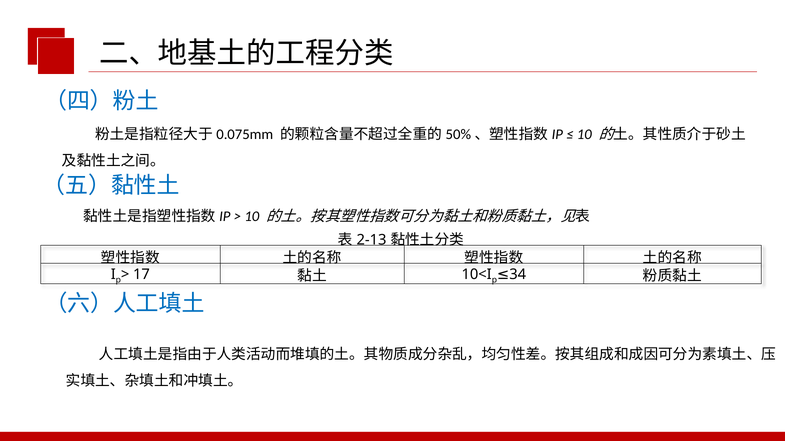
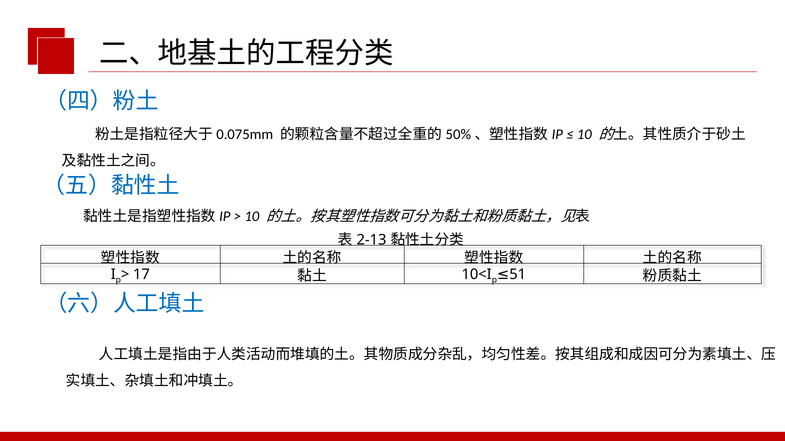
34: 34 -> 51
